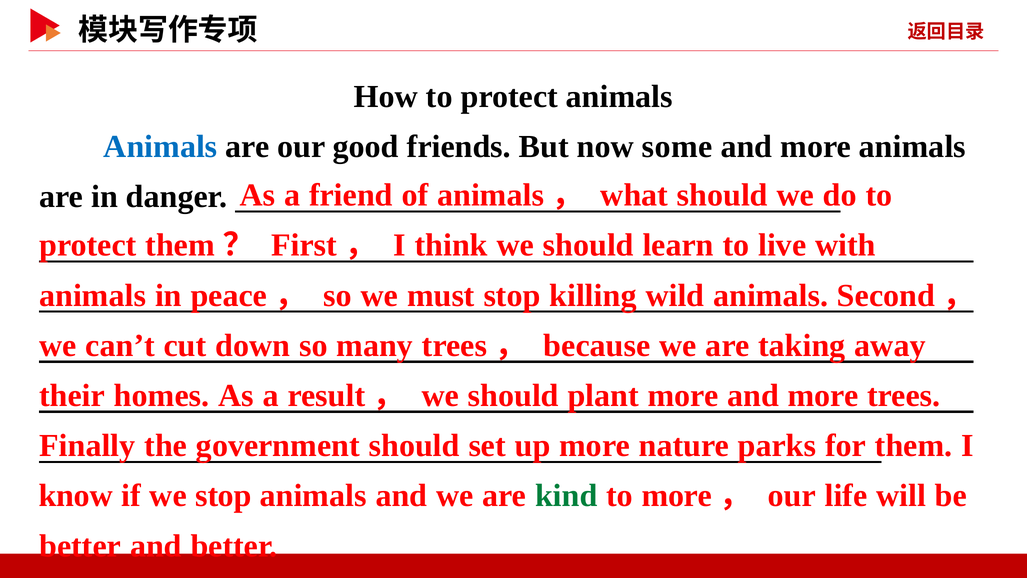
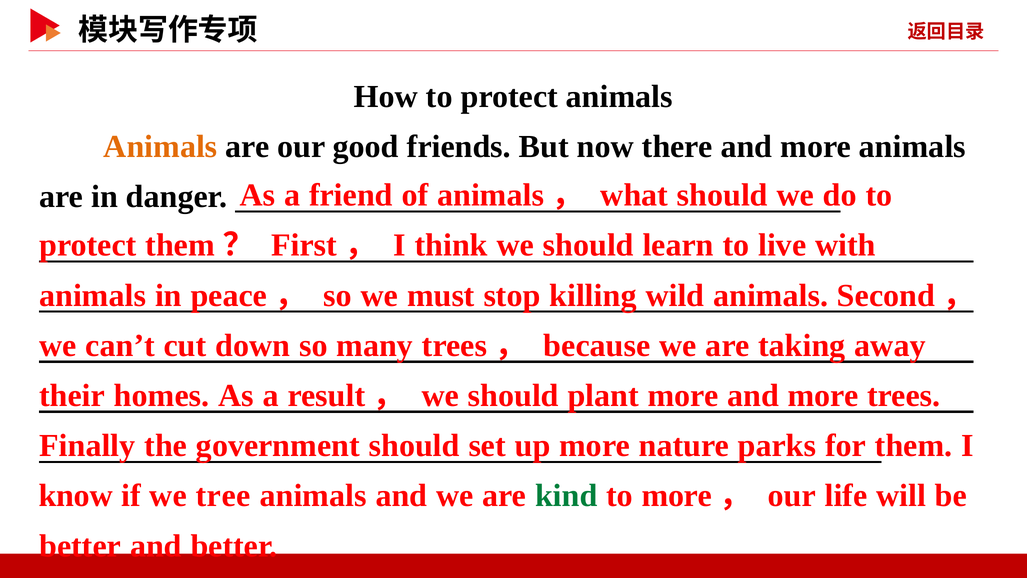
Animals at (160, 147) colour: blue -> orange
some: some -> there
we stop: stop -> tree
